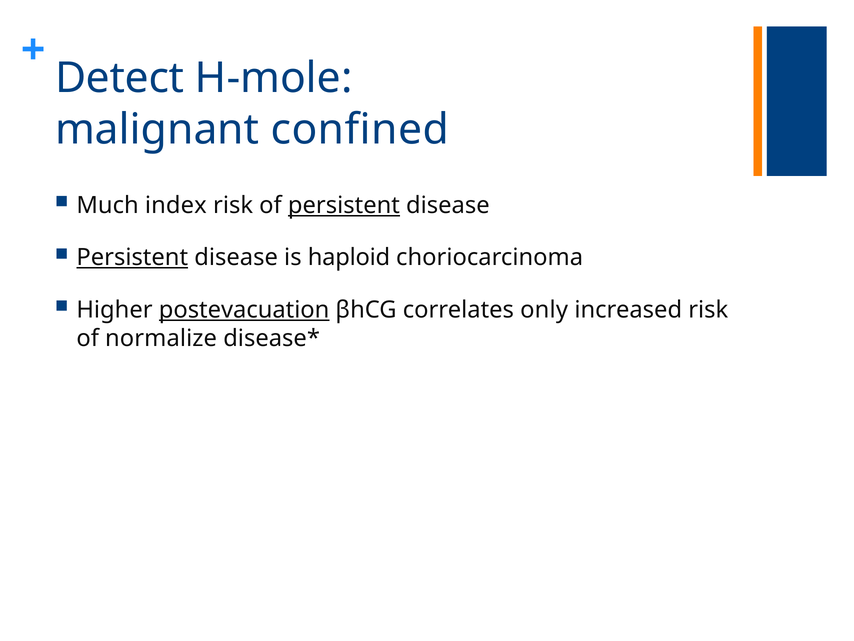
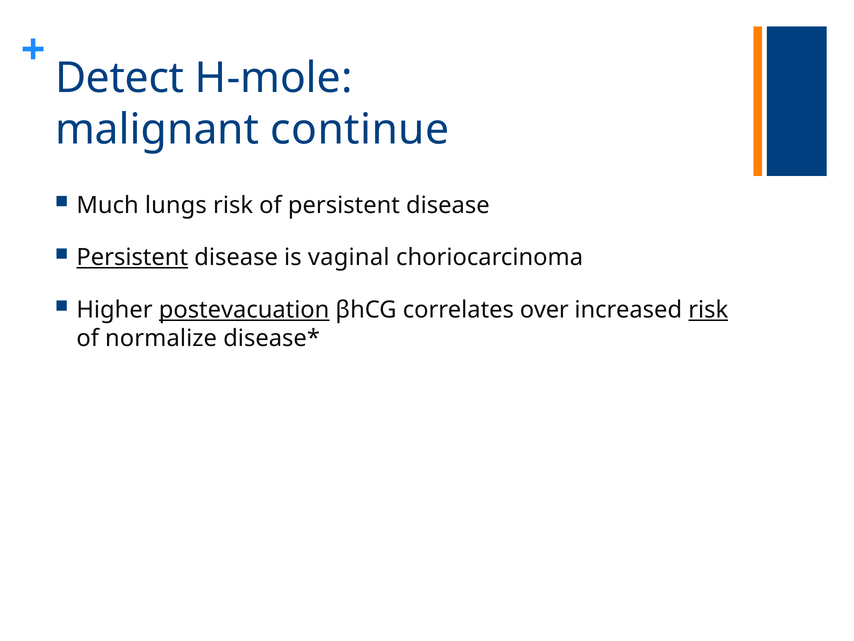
confined: confined -> continue
index: index -> lungs
persistent at (344, 205) underline: present -> none
haploid: haploid -> vaginal
only: only -> over
risk at (708, 310) underline: none -> present
